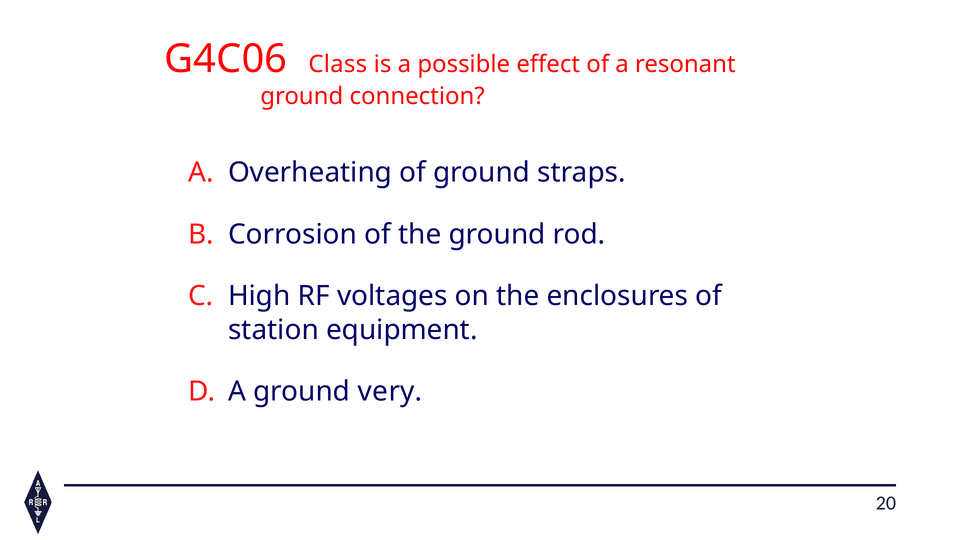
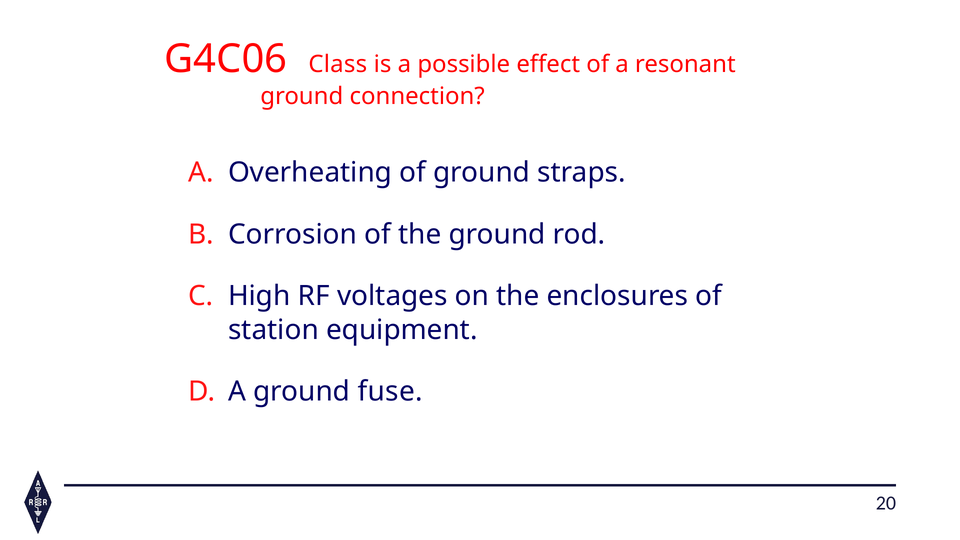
very: very -> fuse
